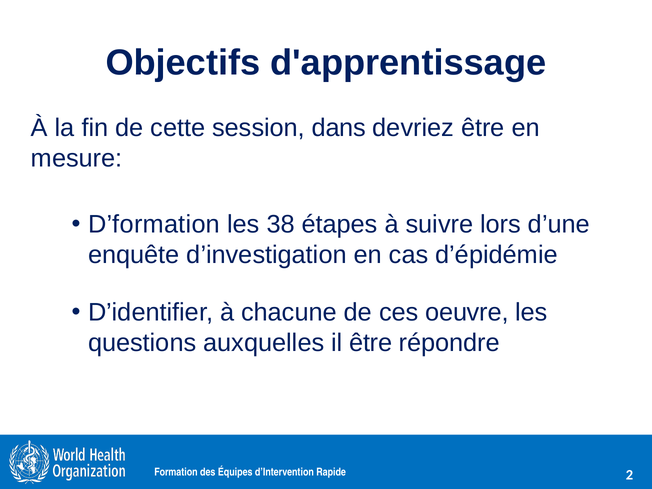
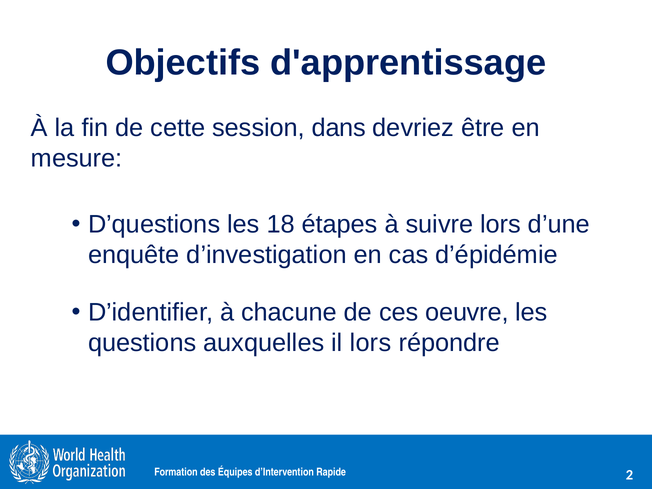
D’formation: D’formation -> D’questions
38: 38 -> 18
il être: être -> lors
